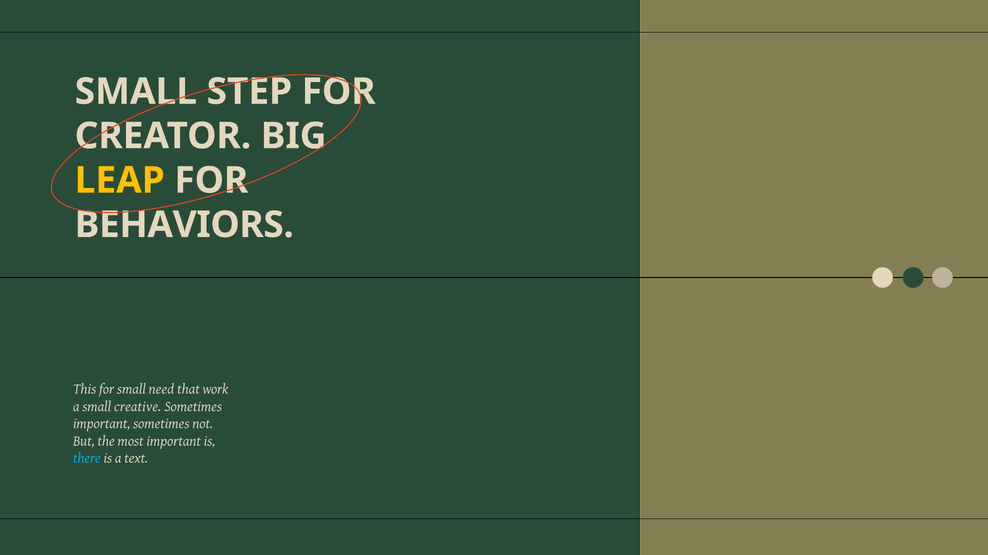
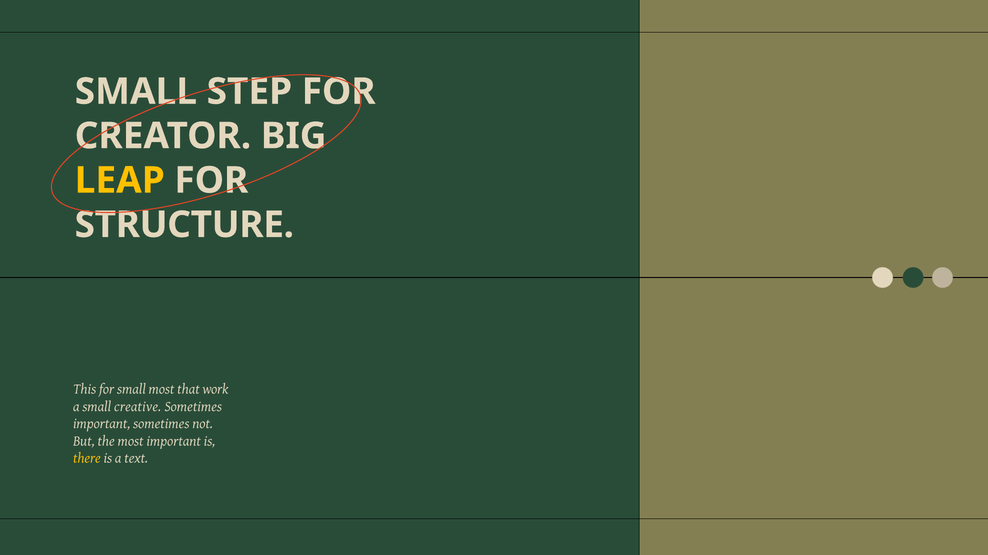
BEHAVIORS: BEHAVIORS -> STRUCTURE
small need: need -> most
there colour: light blue -> yellow
